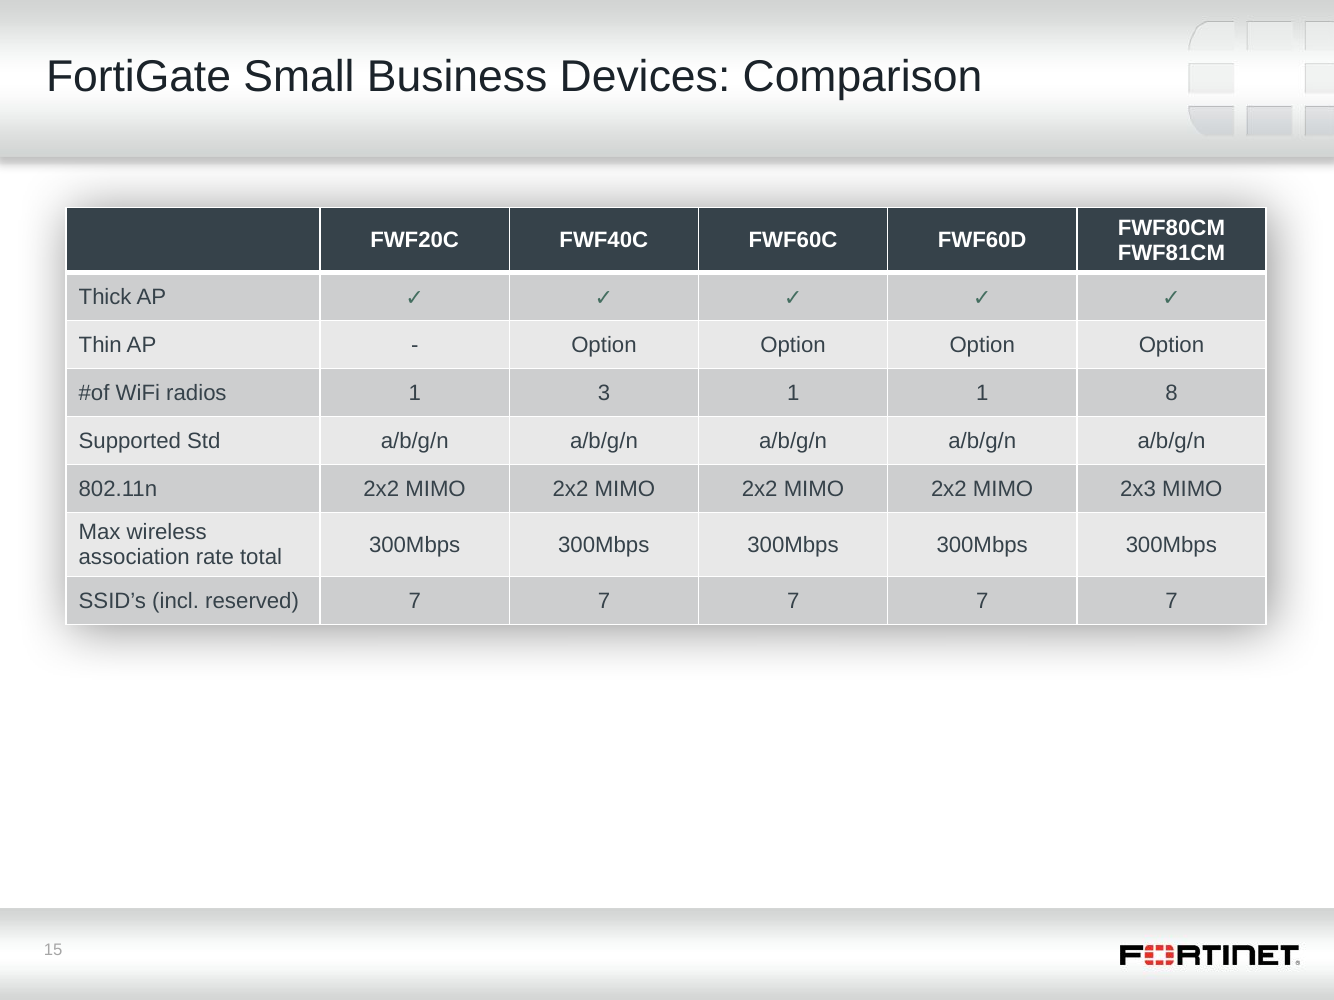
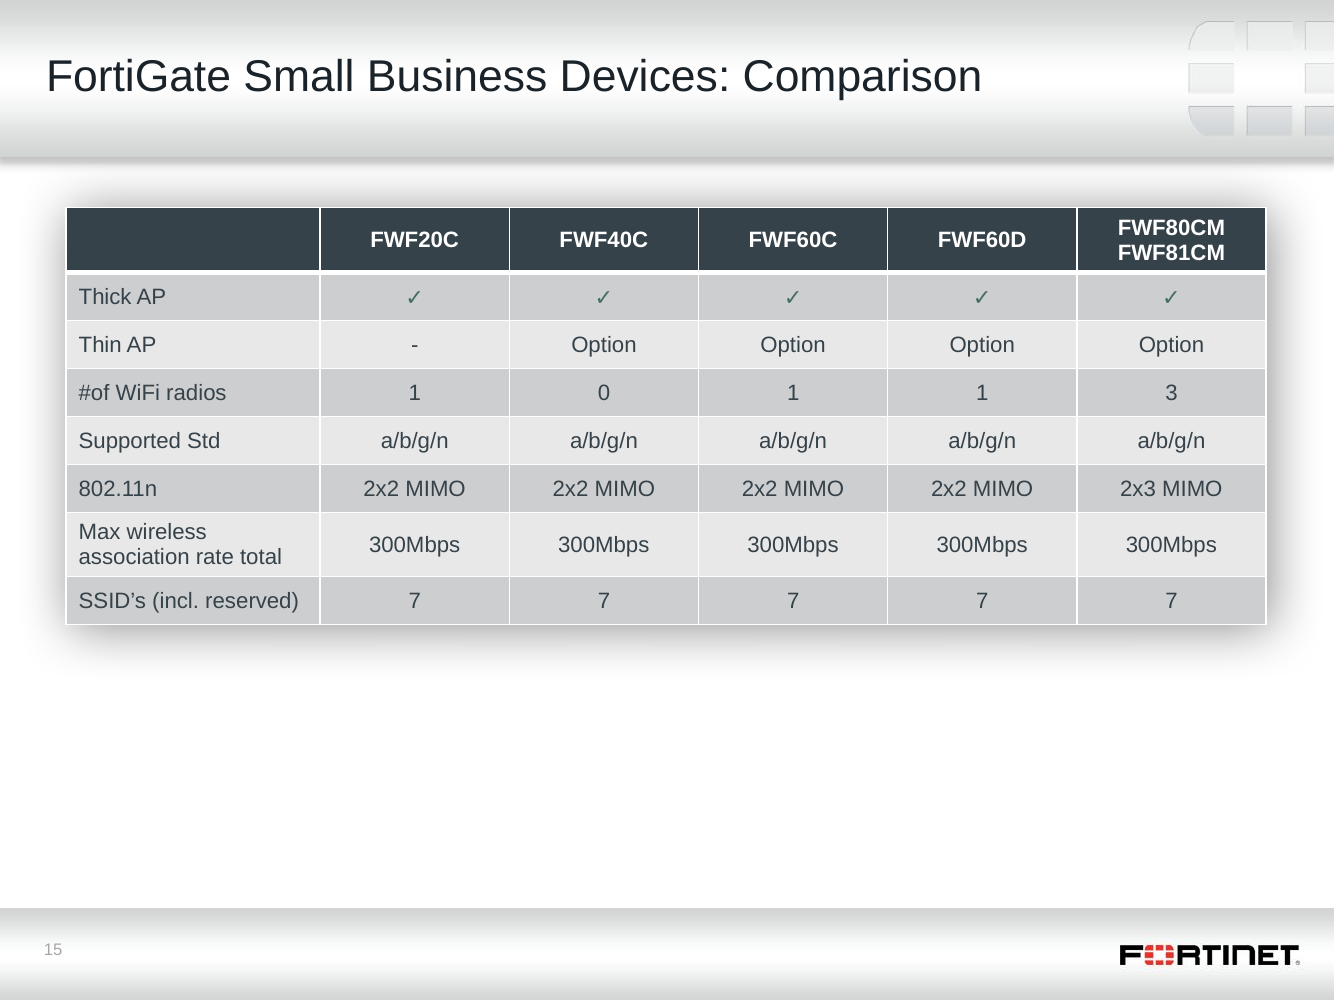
3: 3 -> 0
8: 8 -> 3
